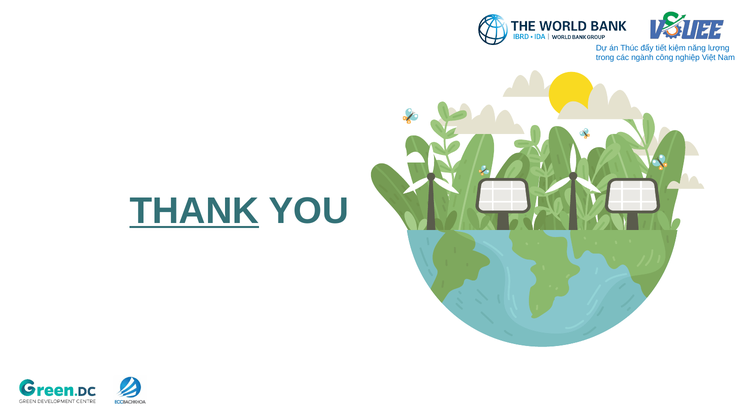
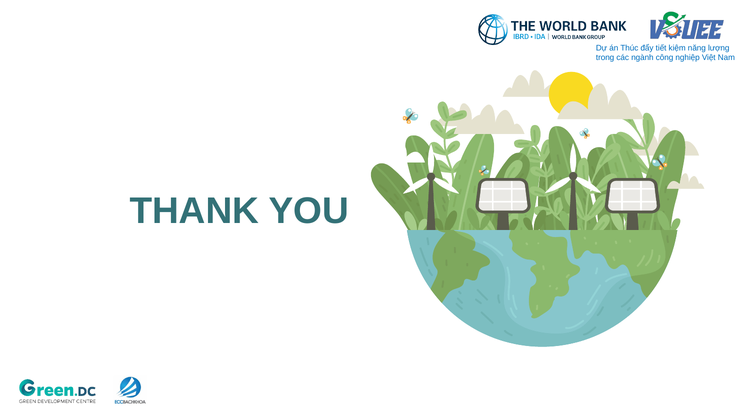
THANK underline: present -> none
